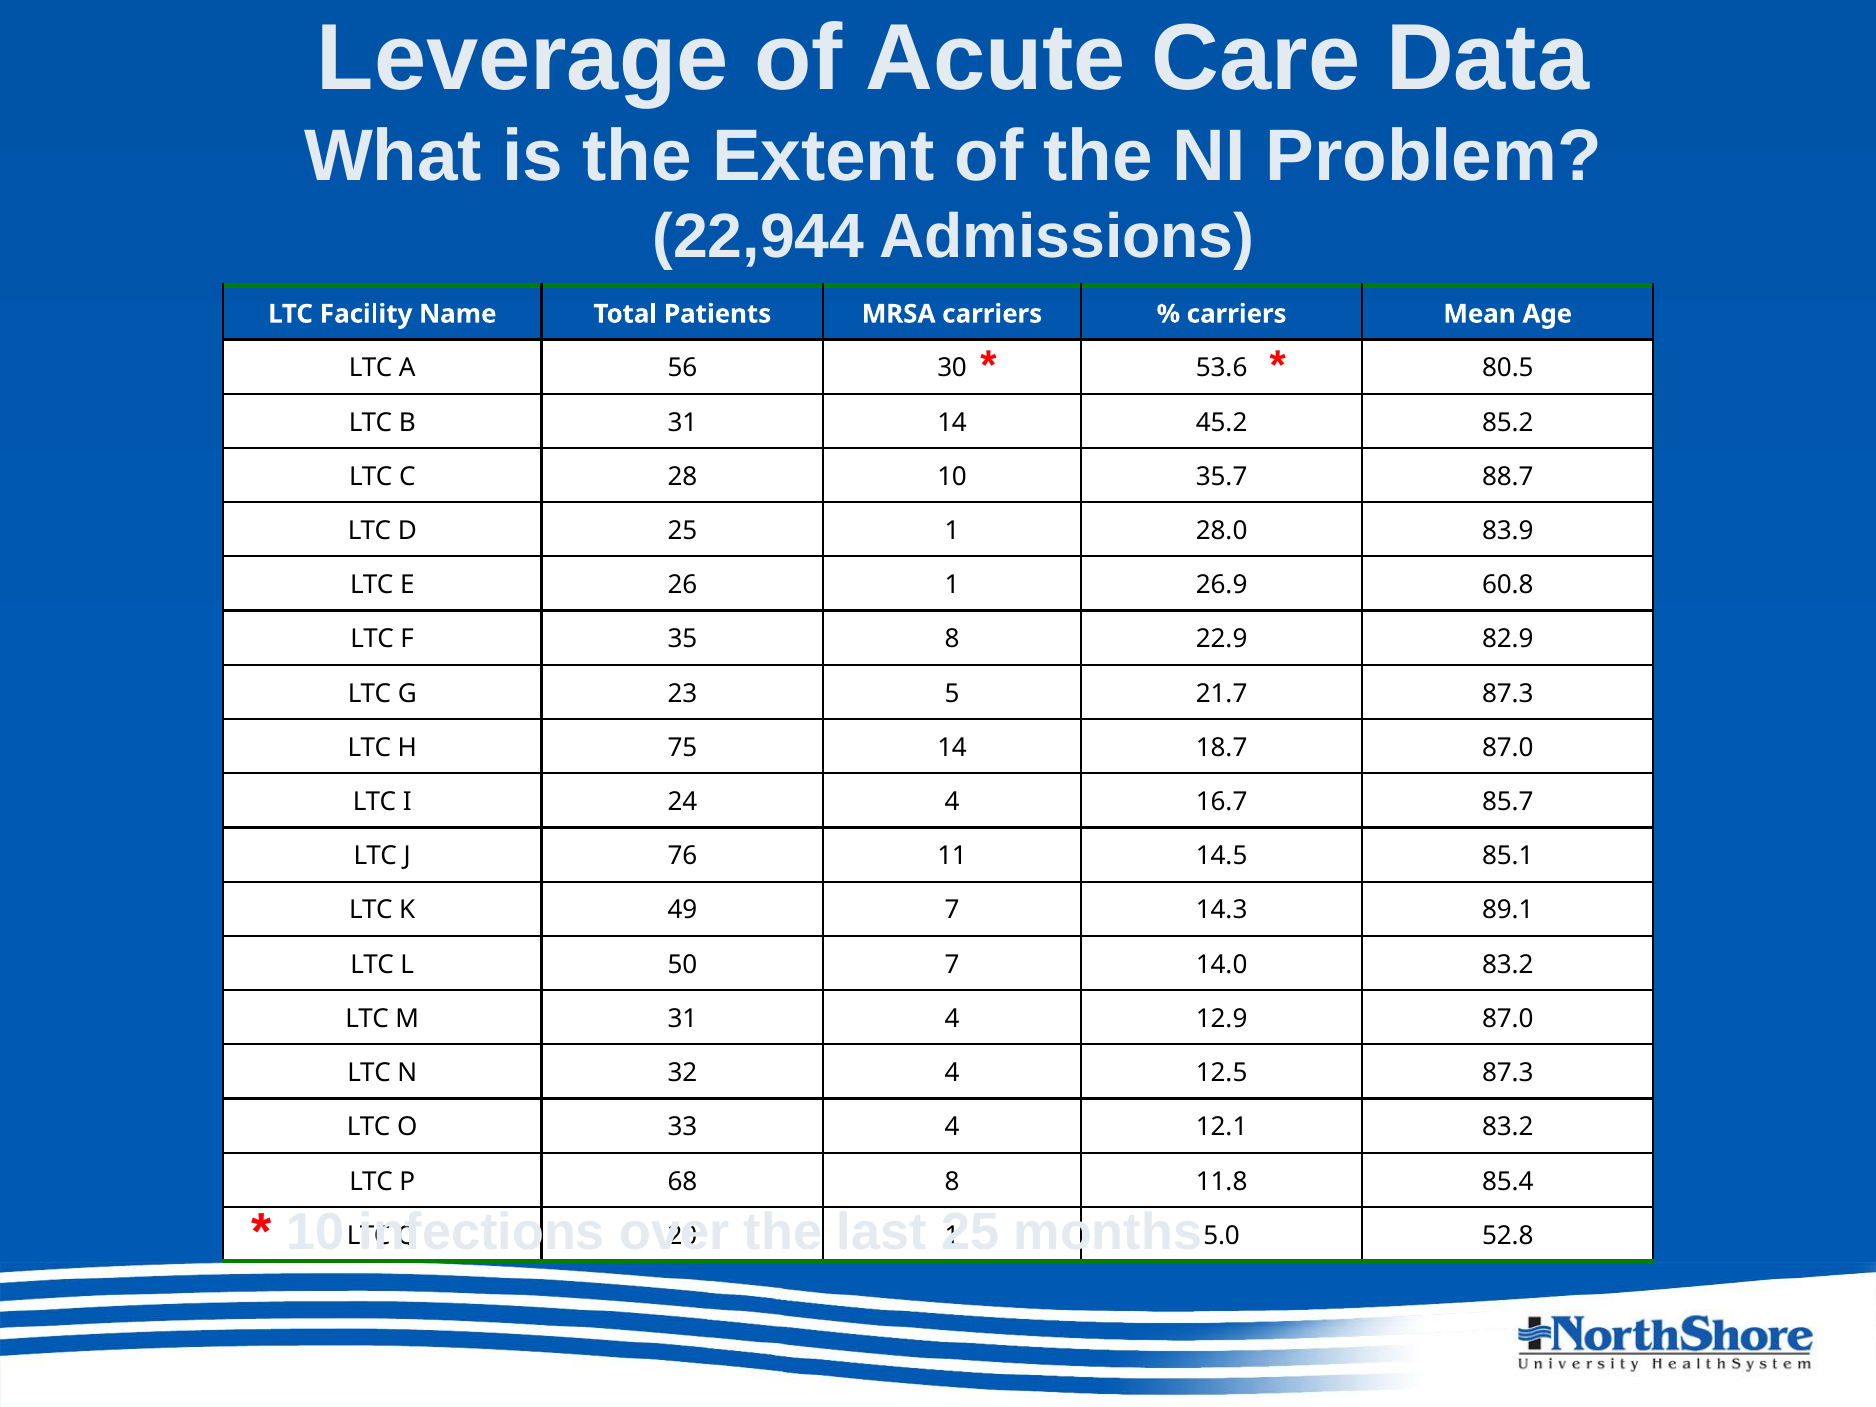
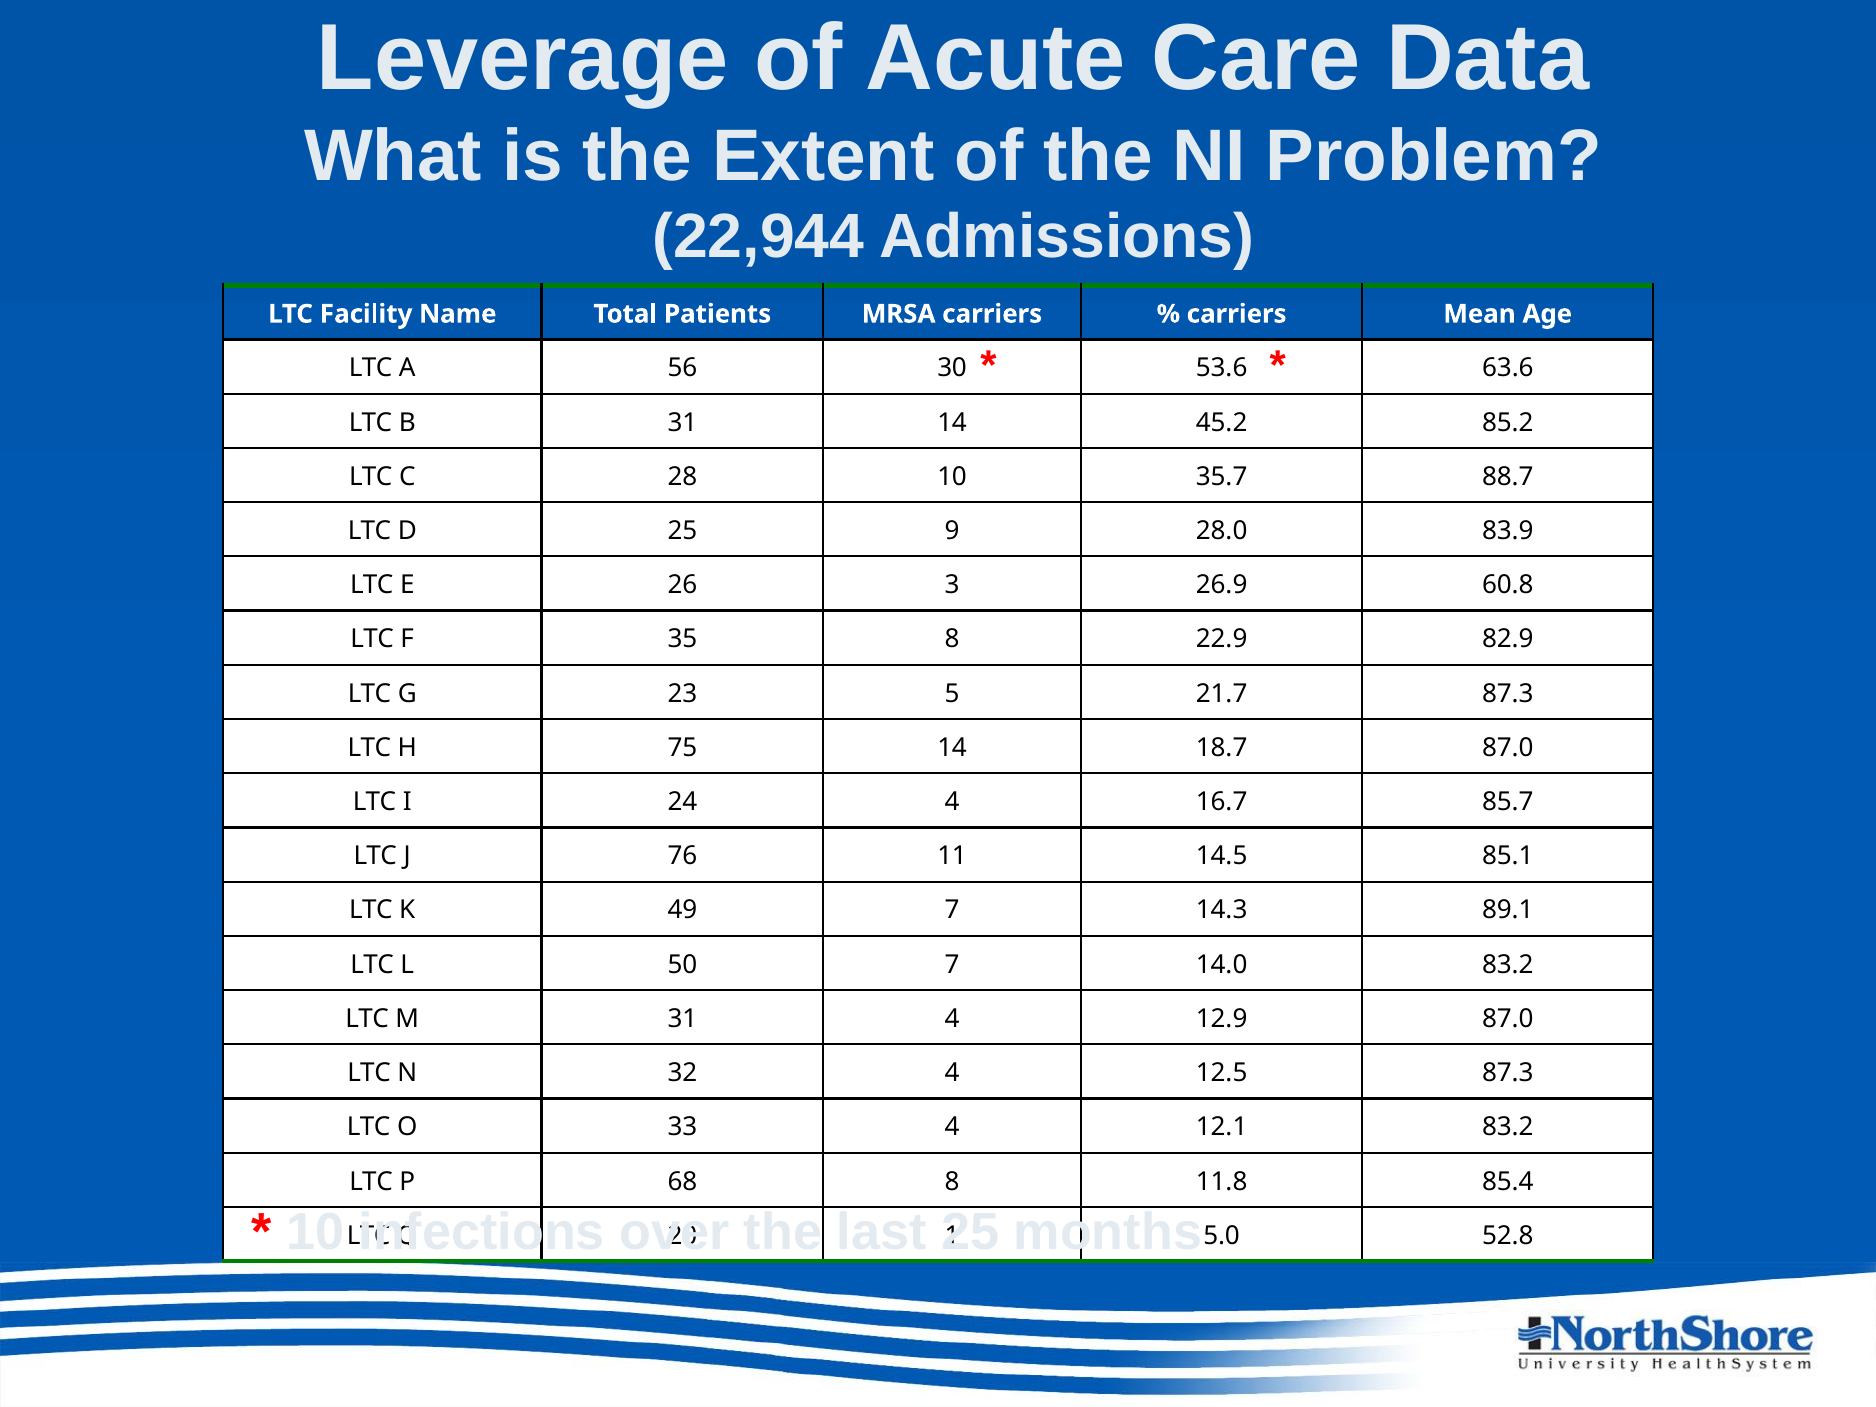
80.5: 80.5 -> 63.6
25 1: 1 -> 9
26 1: 1 -> 3
